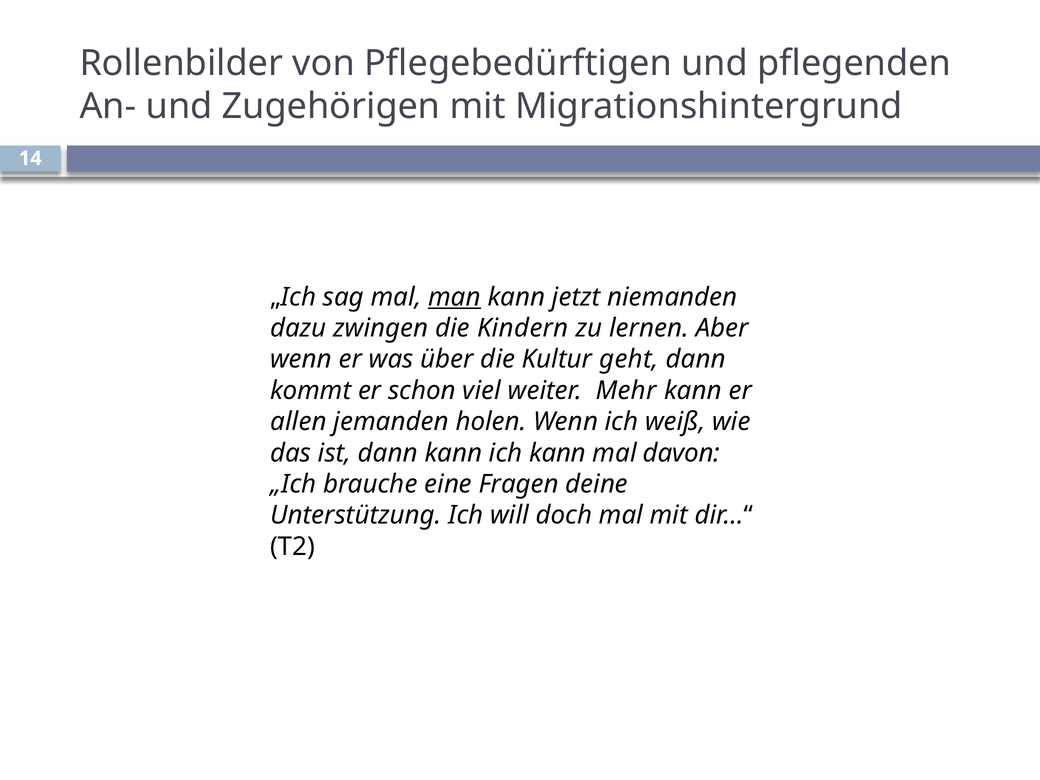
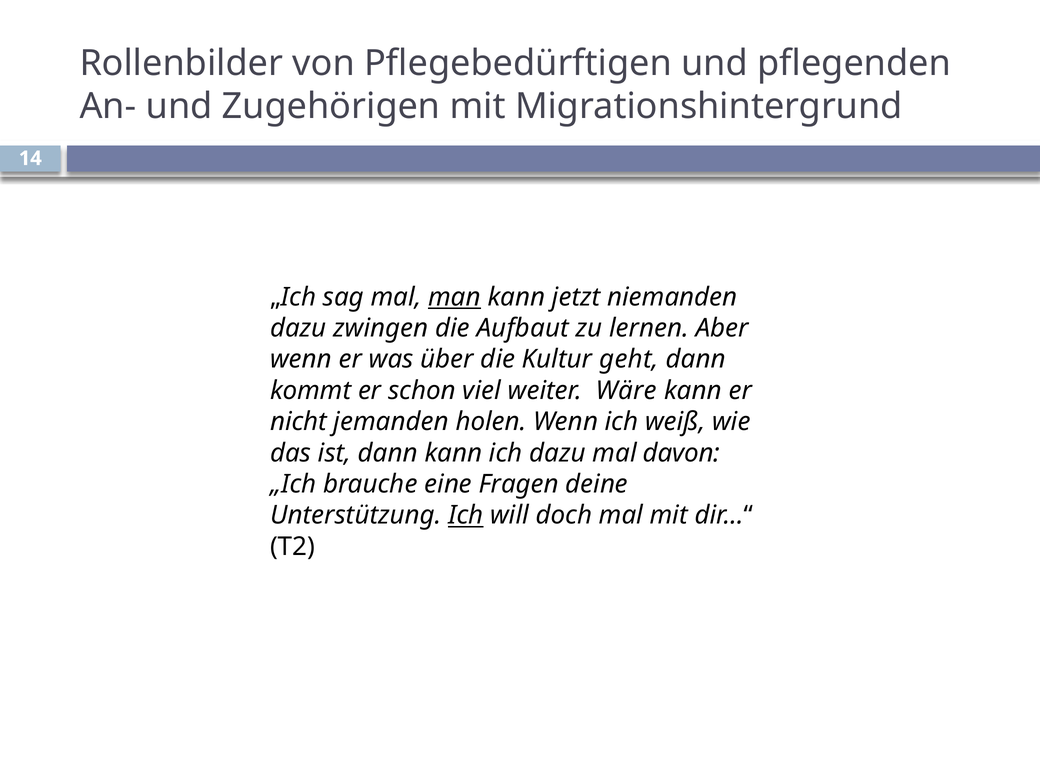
Kindern: Kindern -> Aufbaut
Mehr: Mehr -> Wäre
allen: allen -> nicht
ich kann: kann -> dazu
Ich at (466, 515) underline: none -> present
